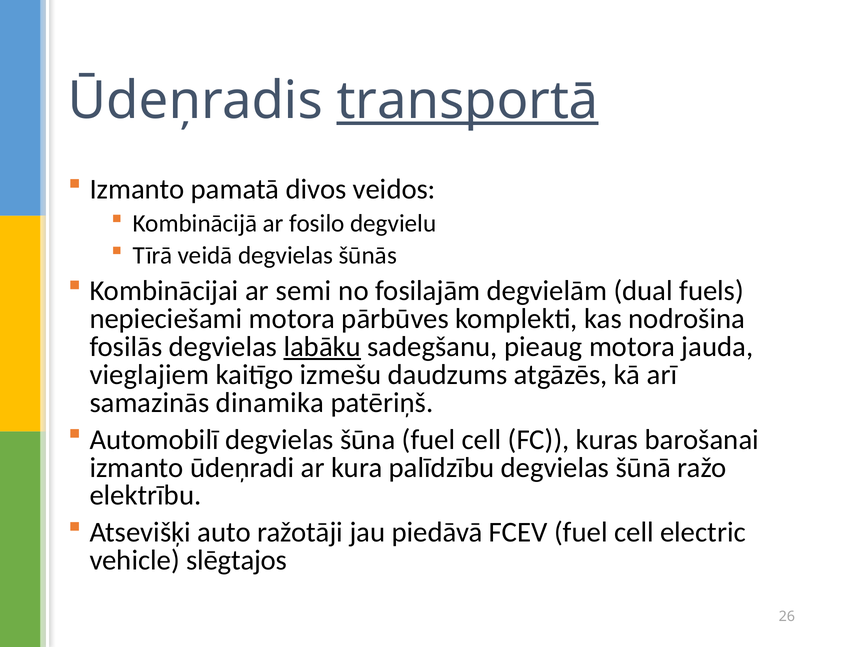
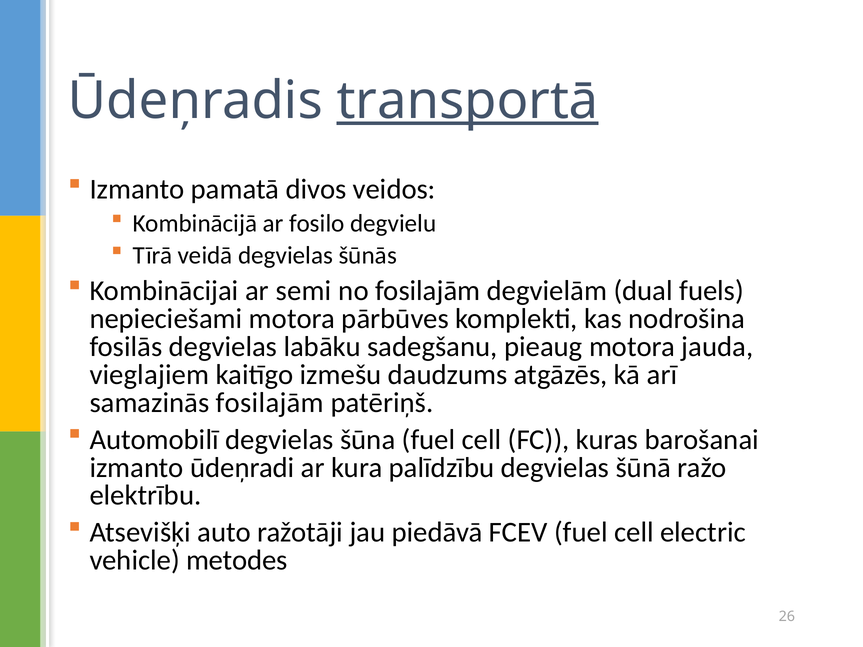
labāku underline: present -> none
samazinās dinamika: dinamika -> fosilajām
slēgtajos: slēgtajos -> metodes
